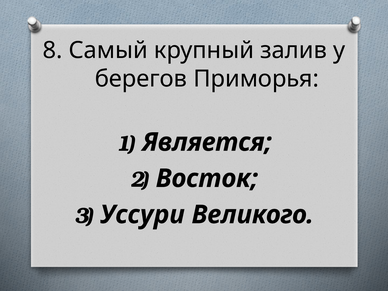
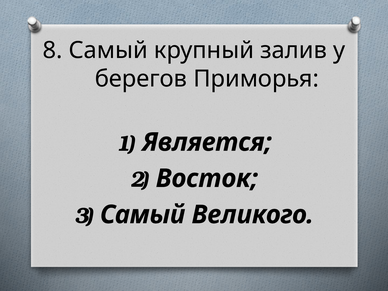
Уссури at (142, 215): Уссури -> Самый
